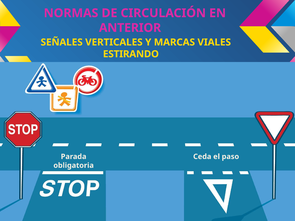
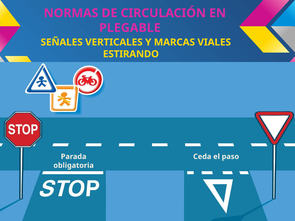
ANTERIOR: ANTERIOR -> PLEGABLE
